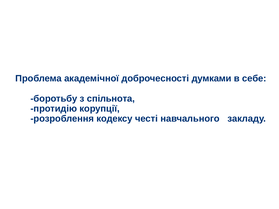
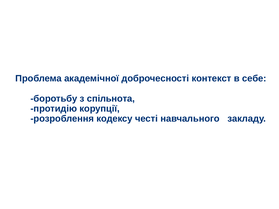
думками: думками -> контекст
